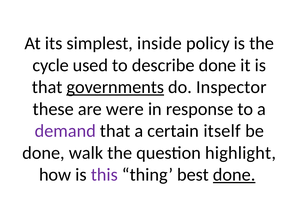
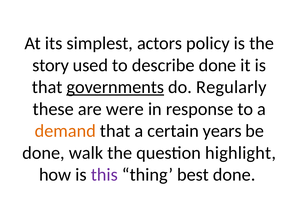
inside: inside -> actors
cycle: cycle -> story
Inspector: Inspector -> Regularly
demand colour: purple -> orange
itself: itself -> years
done at (234, 175) underline: present -> none
